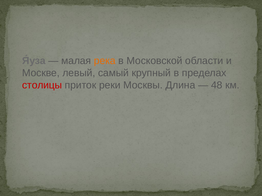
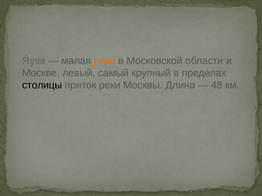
столицы colour: red -> black
